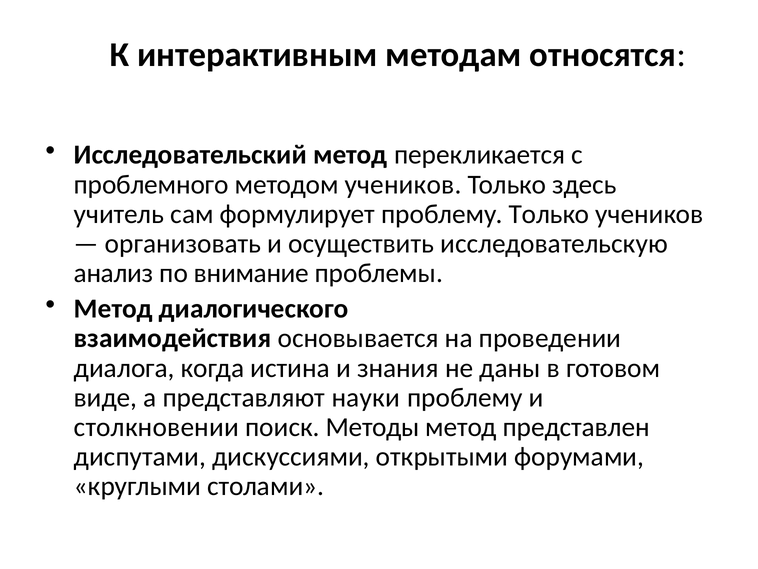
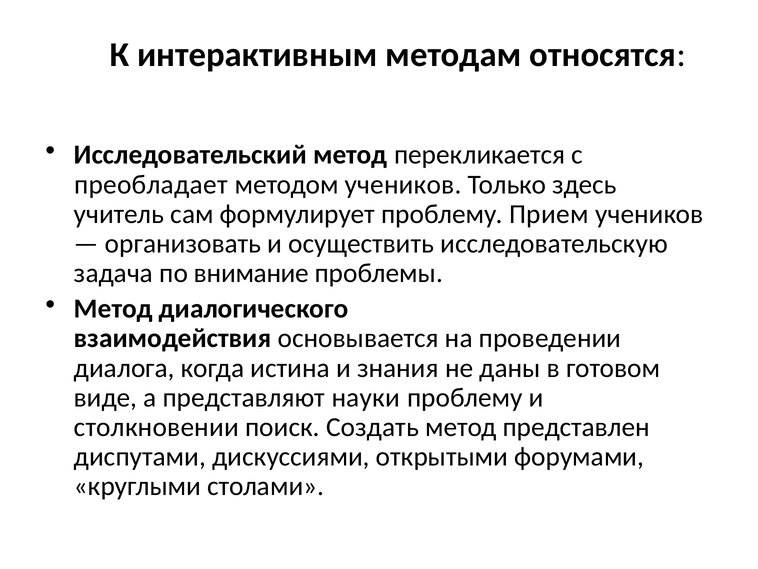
проблемного: проблемного -> преобладает
проблему Только: Только -> Прием
анализ: анализ -> задача
Методы: Методы -> Создать
